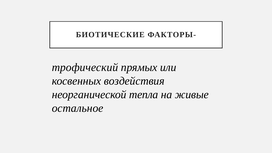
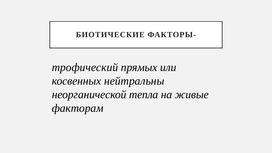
воздействия: воздействия -> нейтральны
остальное: остальное -> факторам
